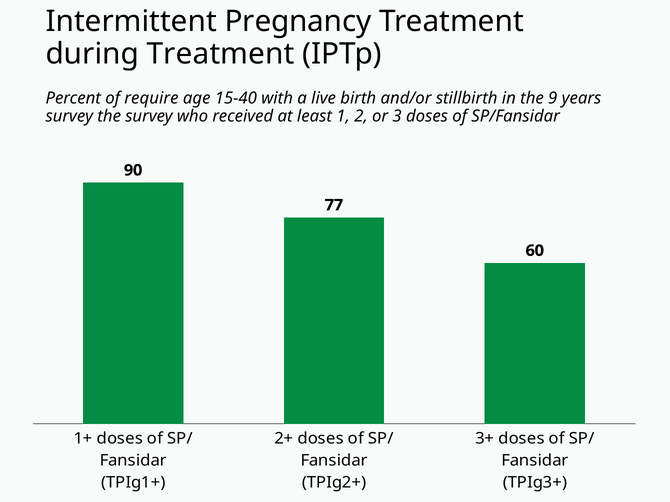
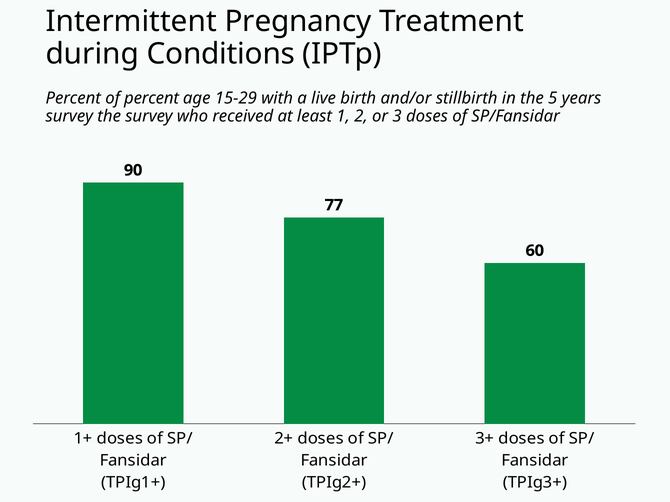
during Treatment: Treatment -> Conditions
of require: require -> percent
15-40: 15-40 -> 15-29
9: 9 -> 5
